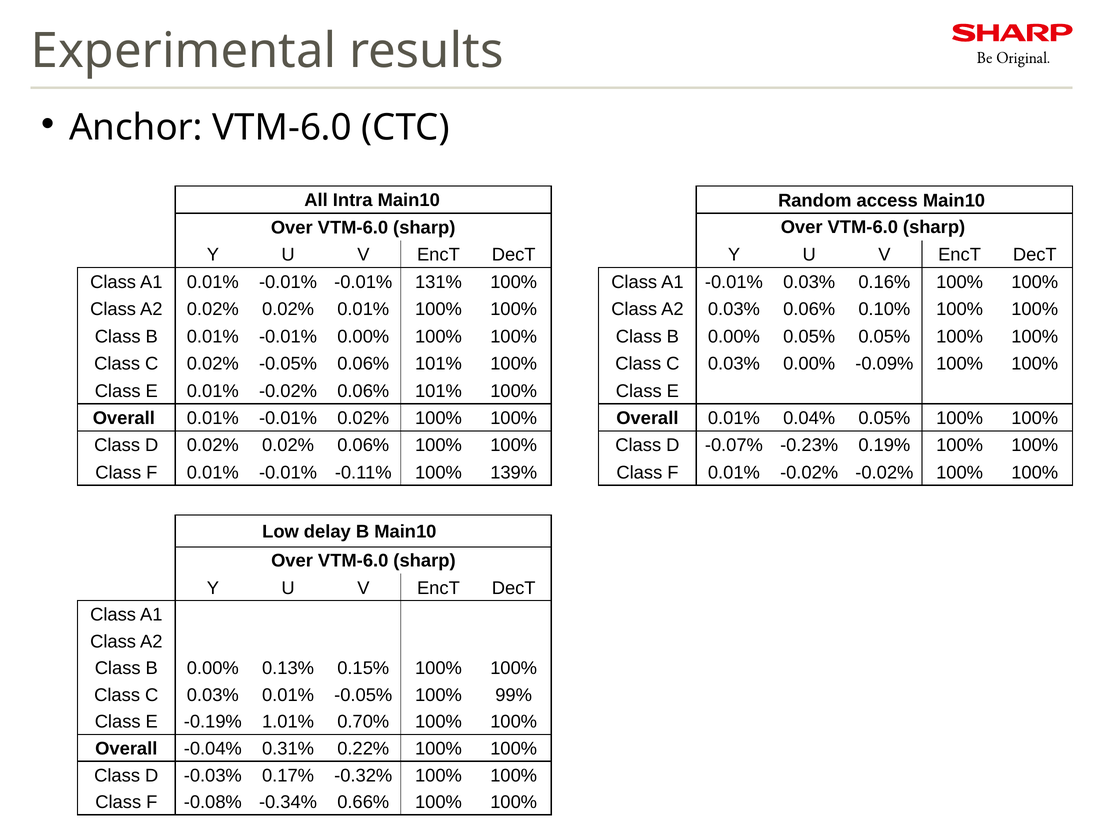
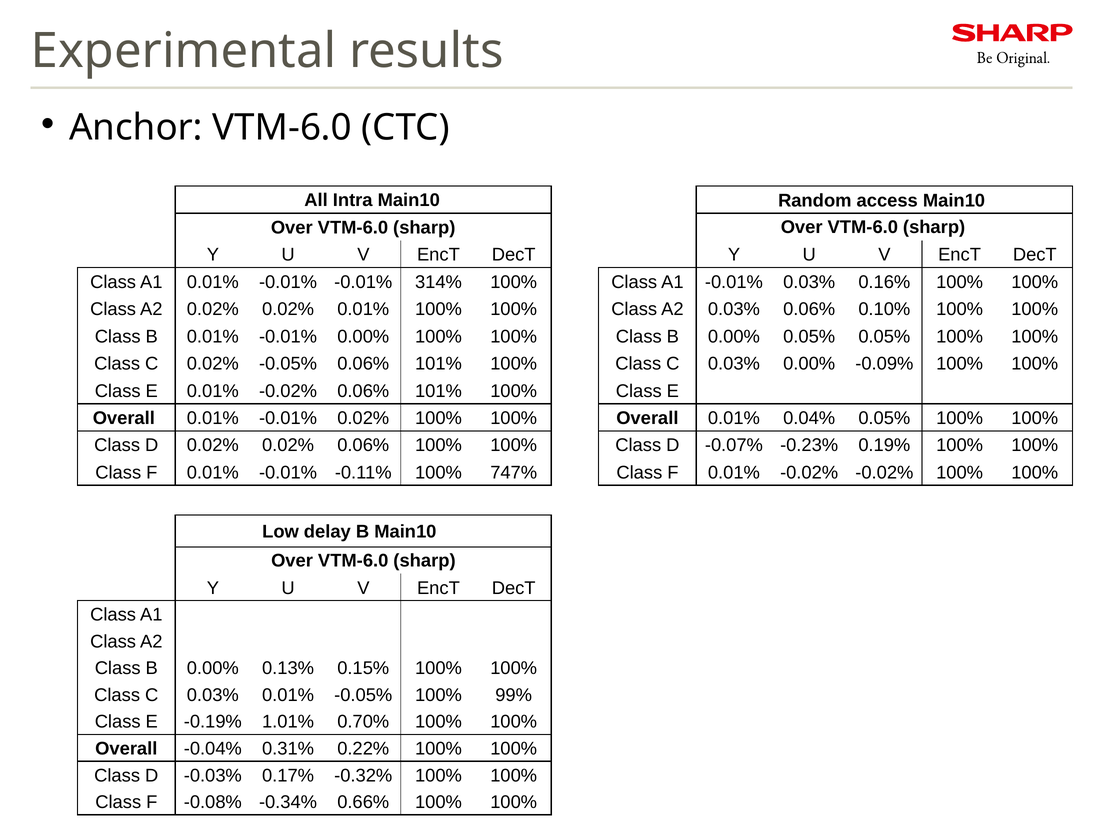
131%: 131% -> 314%
139%: 139% -> 747%
